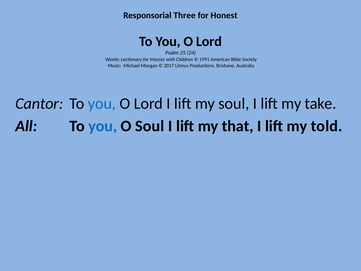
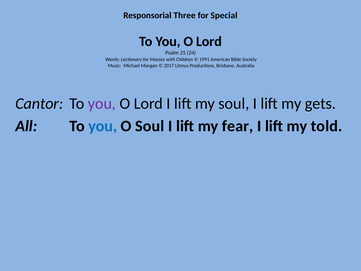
Honest: Honest -> Special
you at (102, 103) colour: blue -> purple
take: take -> gets
that: that -> fear
